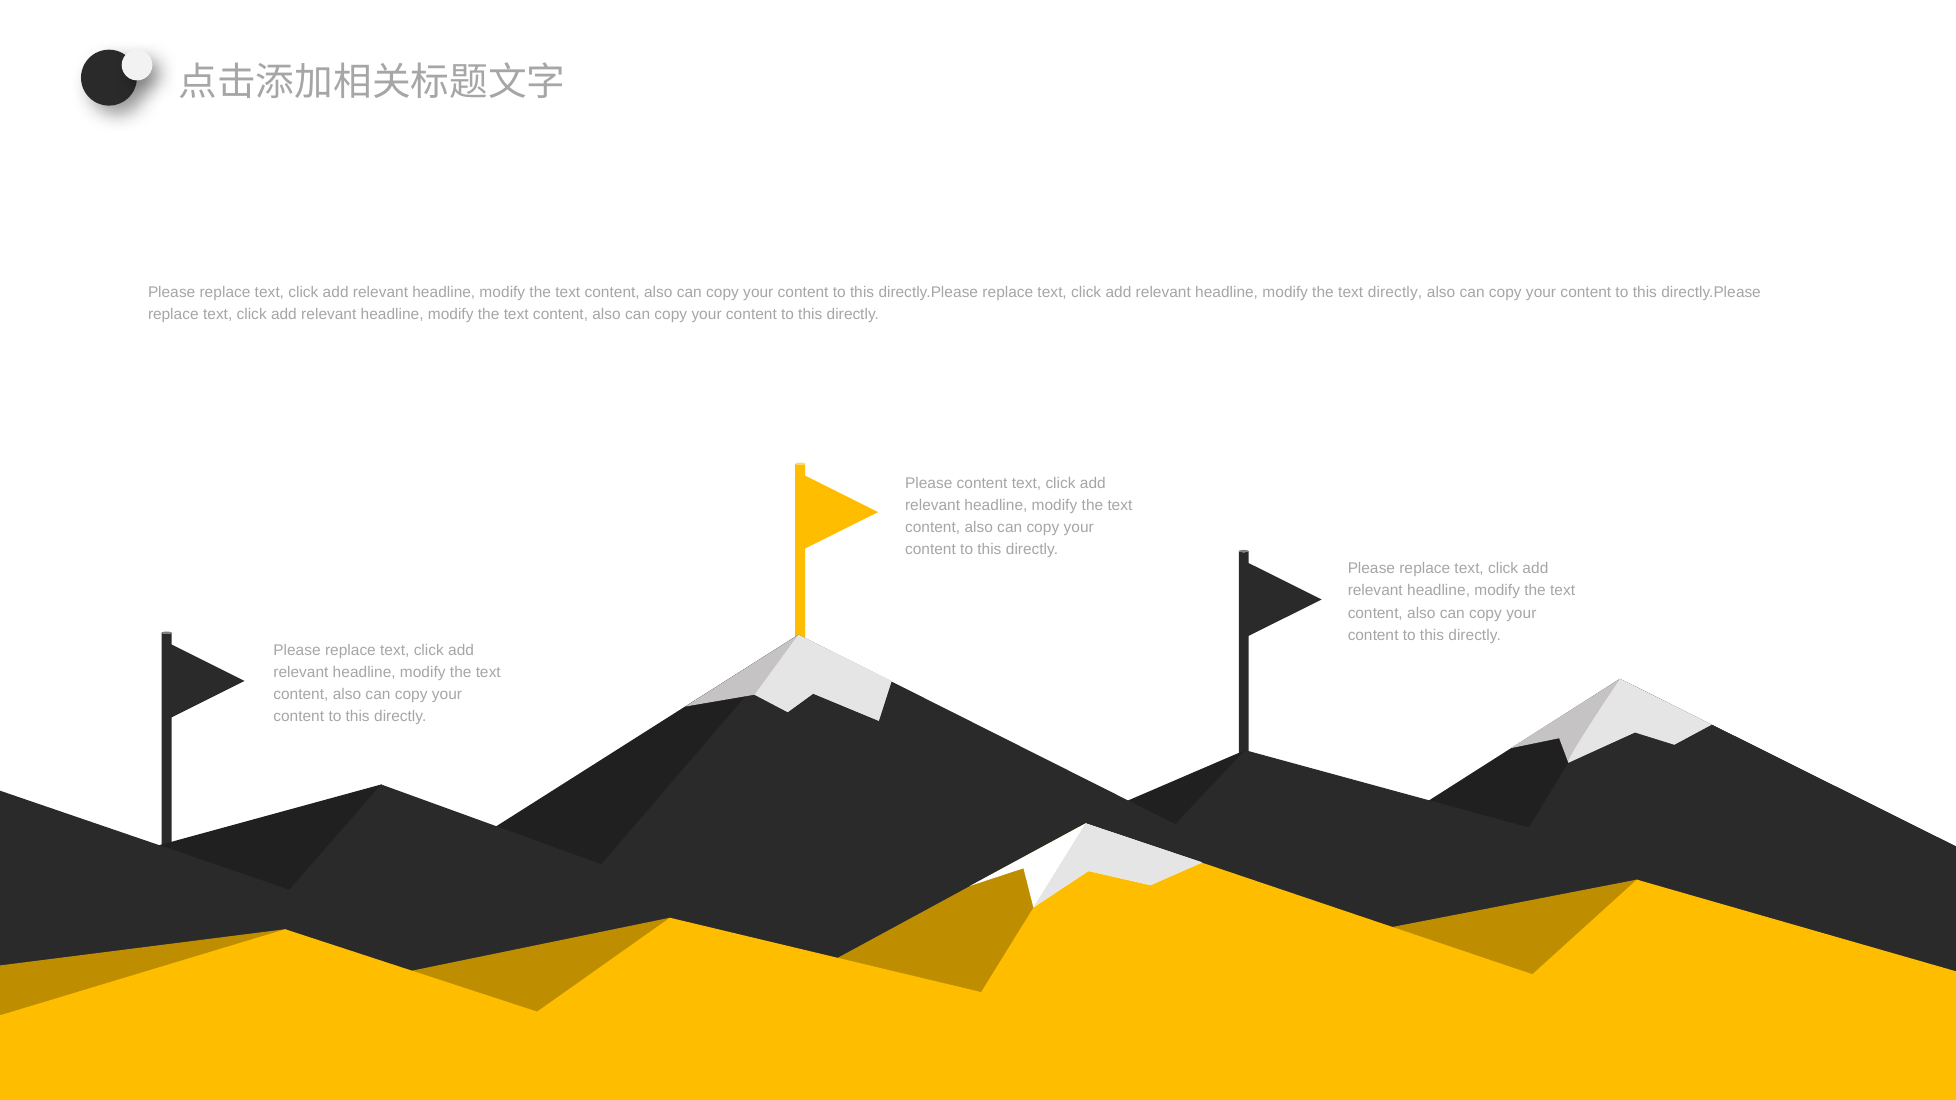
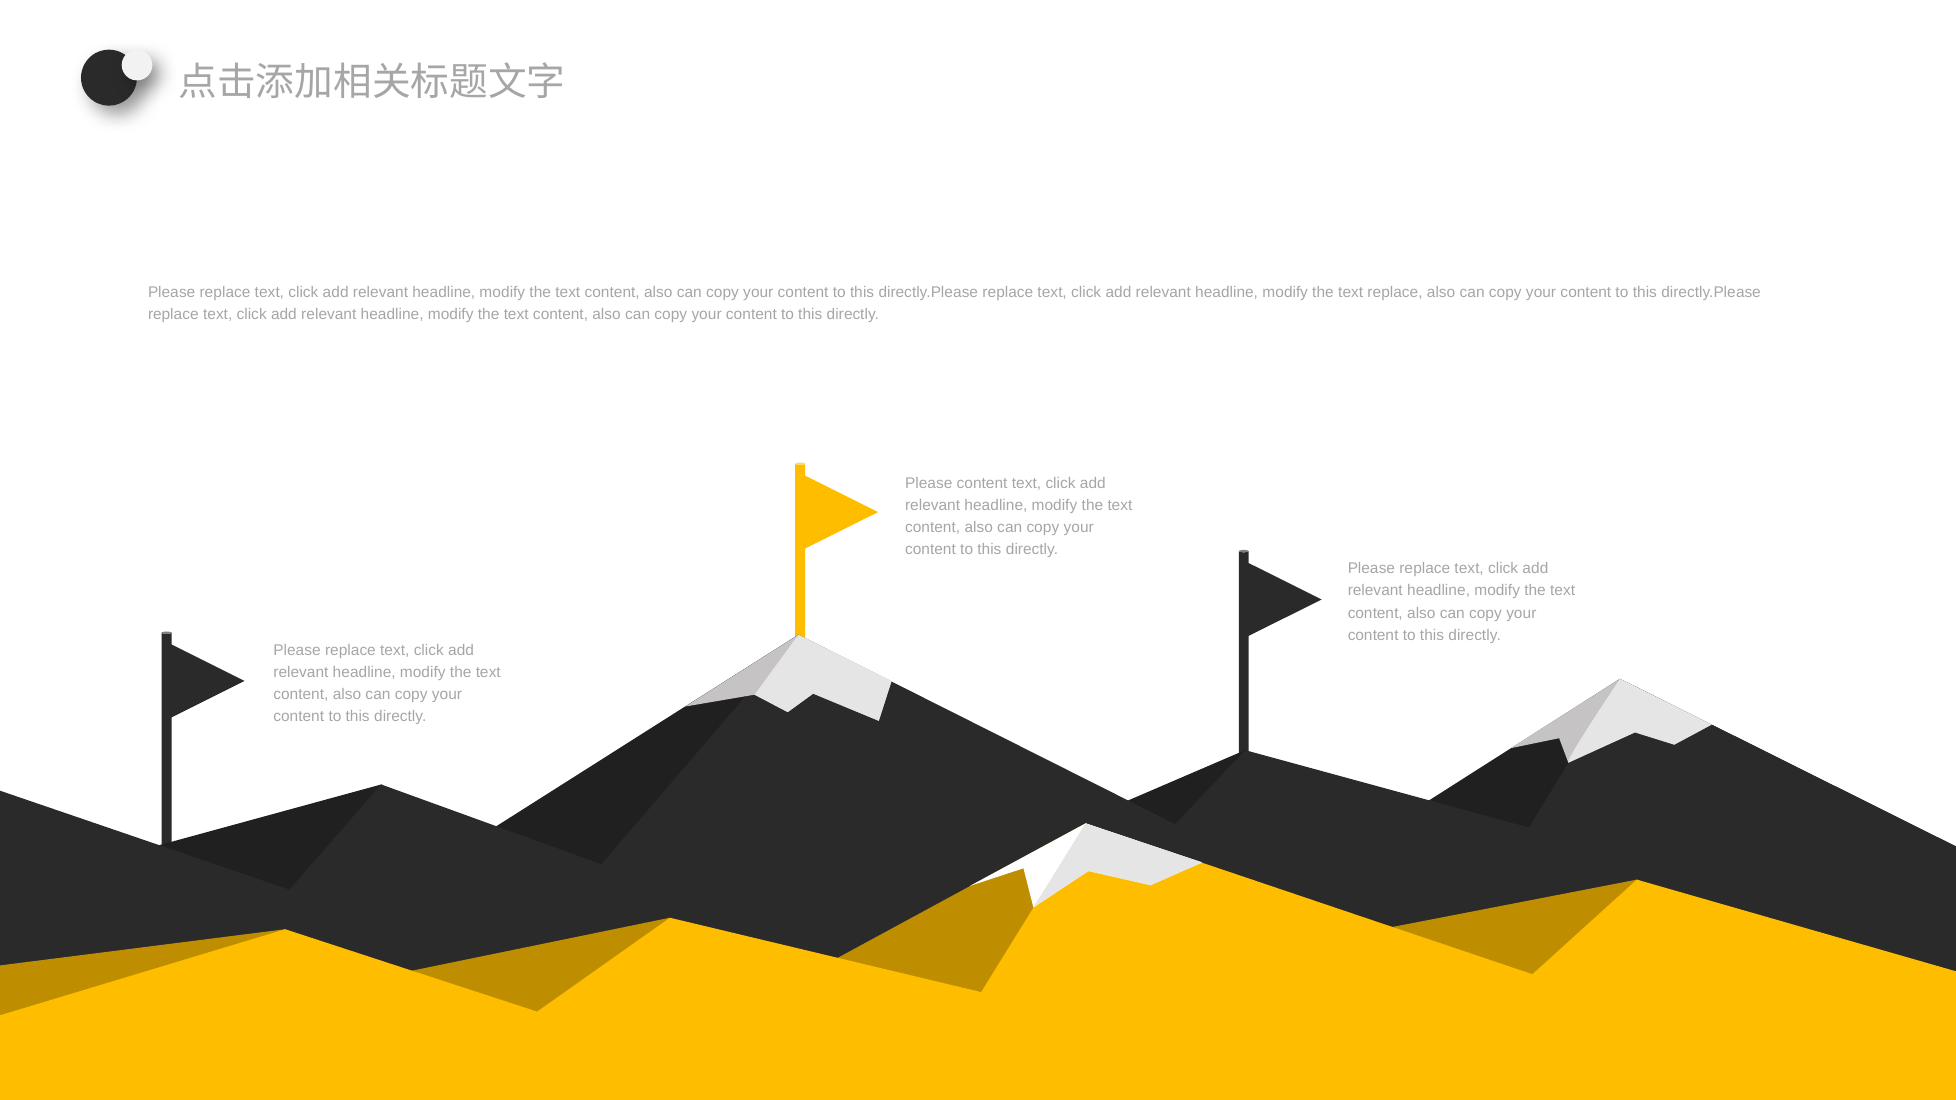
text directly: directly -> replace
